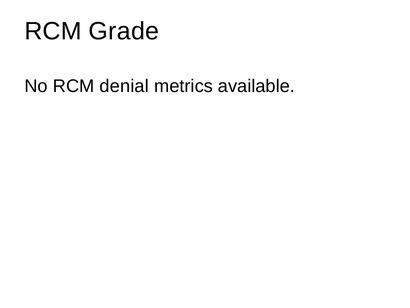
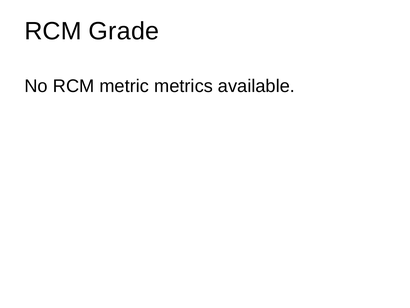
denial: denial -> metric
